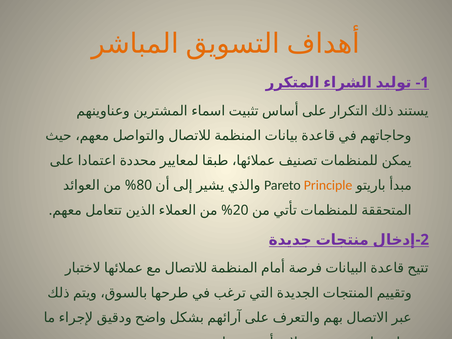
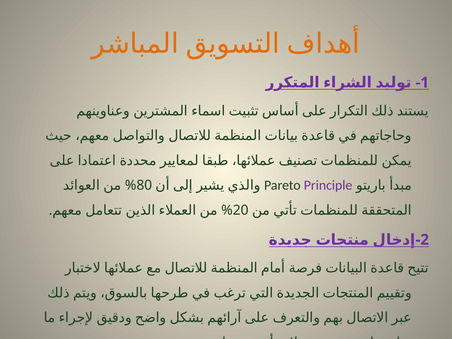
Principle colour: orange -> purple
